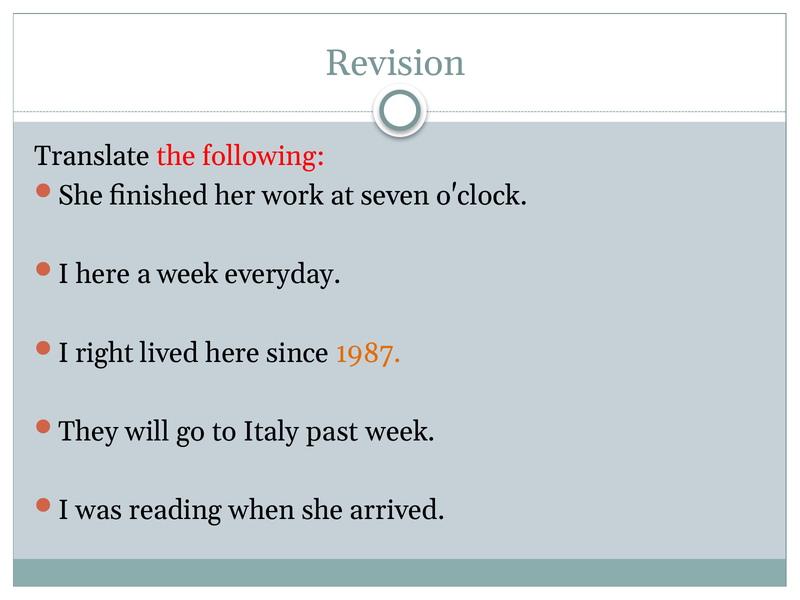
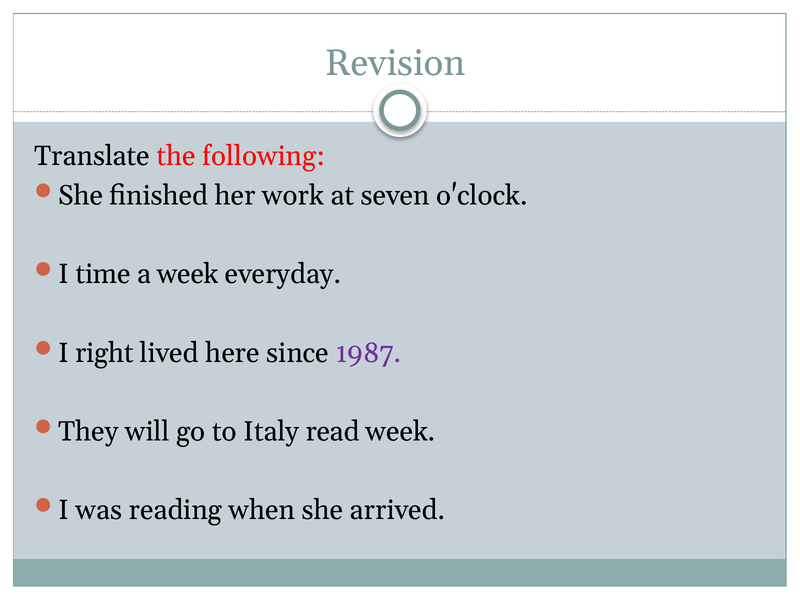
I here: here -> time
1987 colour: orange -> purple
past: past -> read
